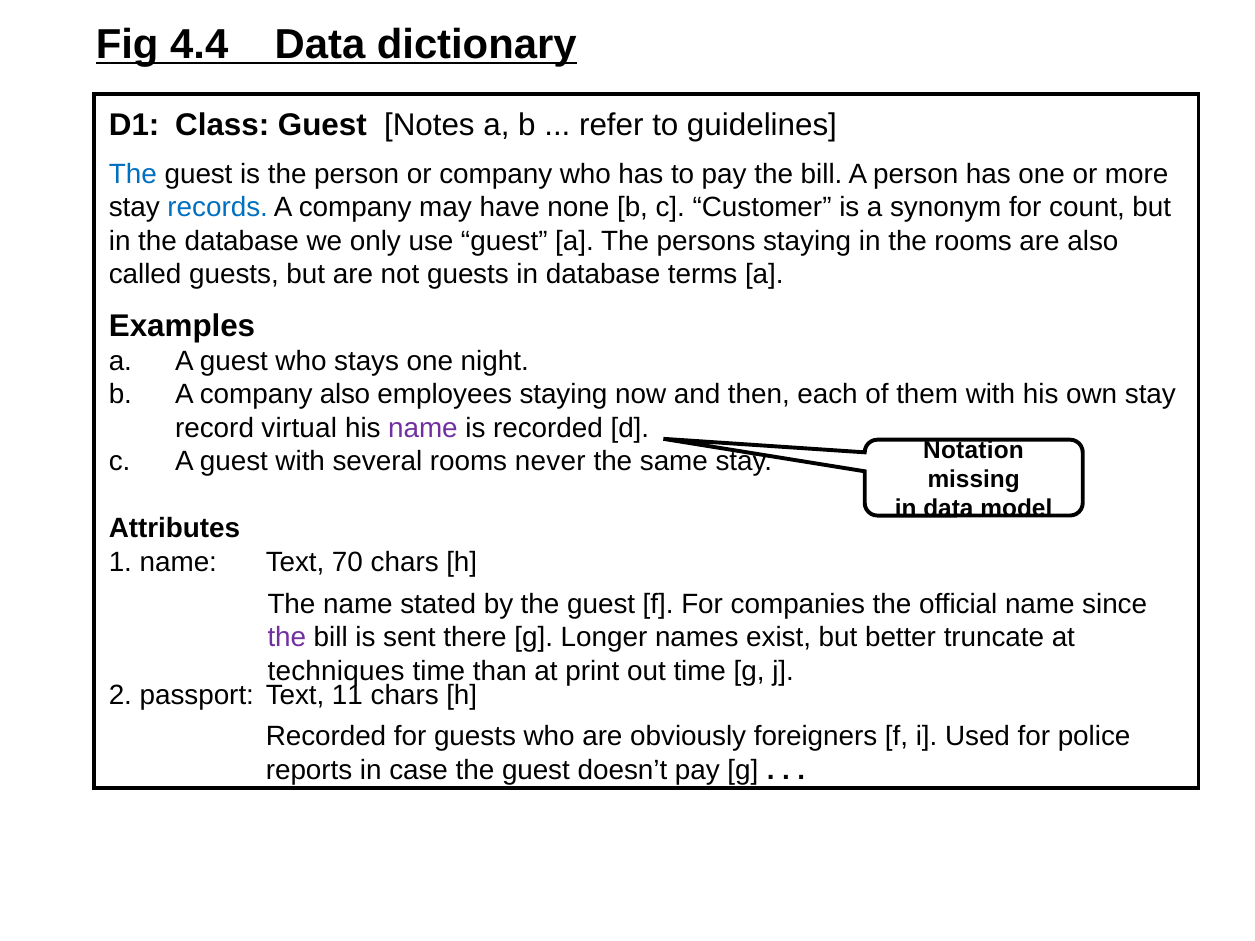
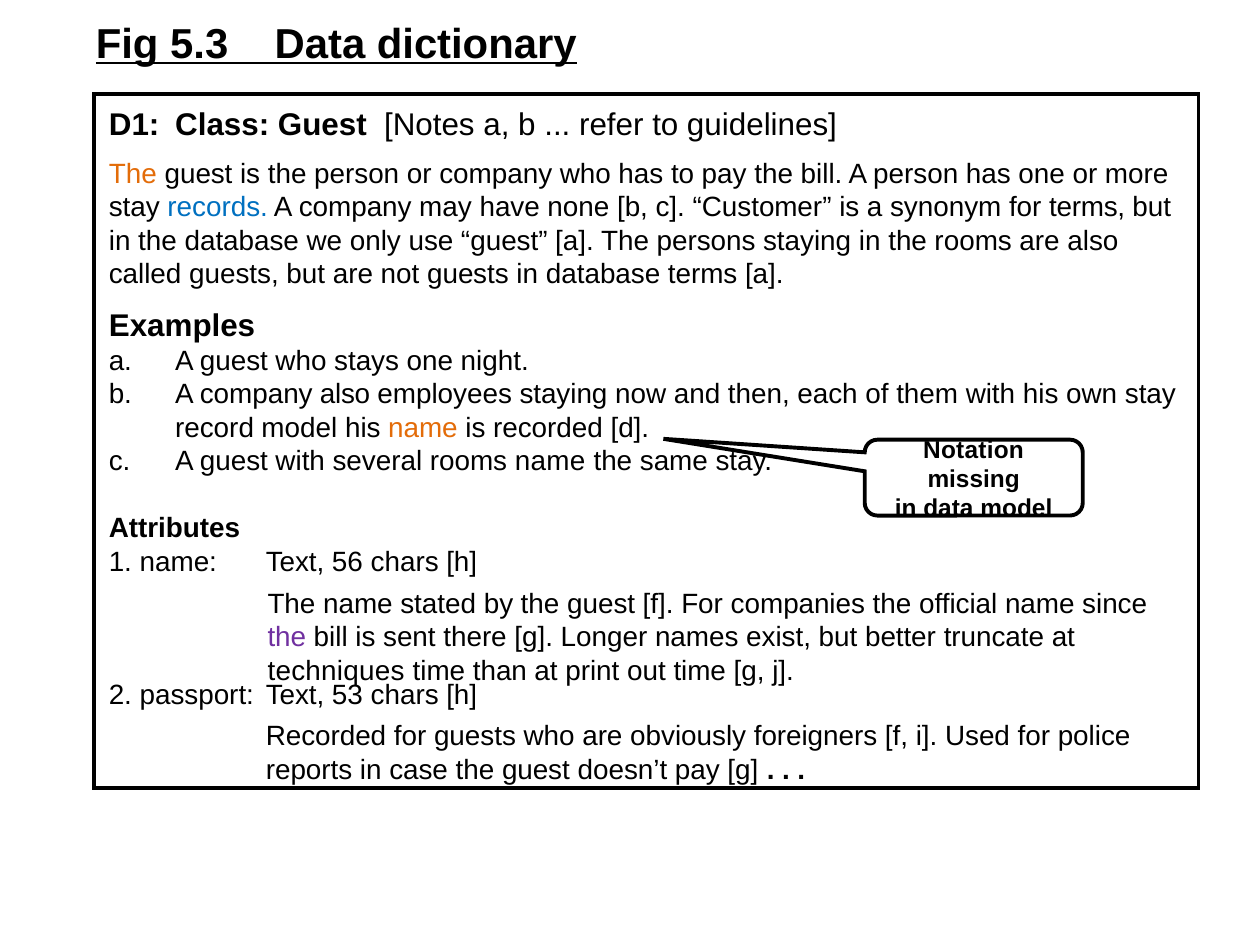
4.4: 4.4 -> 5.3
The at (133, 174) colour: blue -> orange
for count: count -> terms
record virtual: virtual -> model
name at (423, 428) colour: purple -> orange
rooms never: never -> name
70: 70 -> 56
11: 11 -> 53
